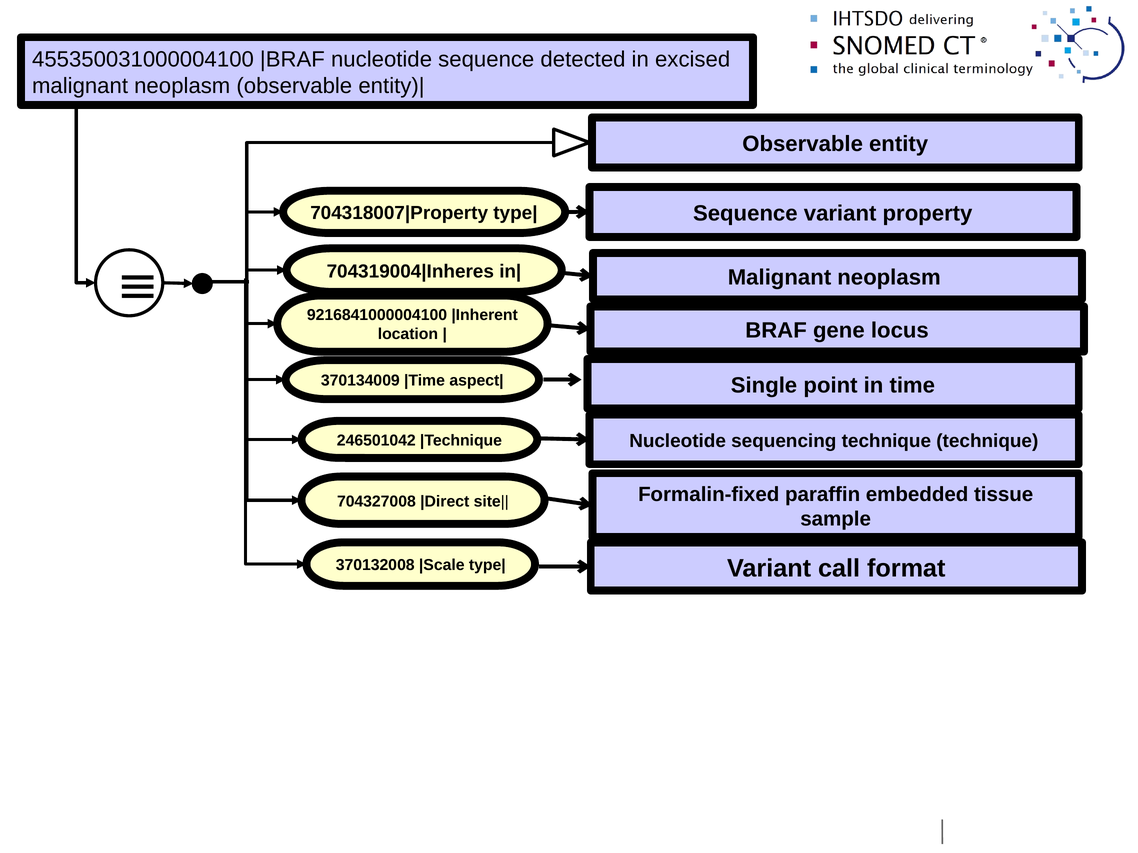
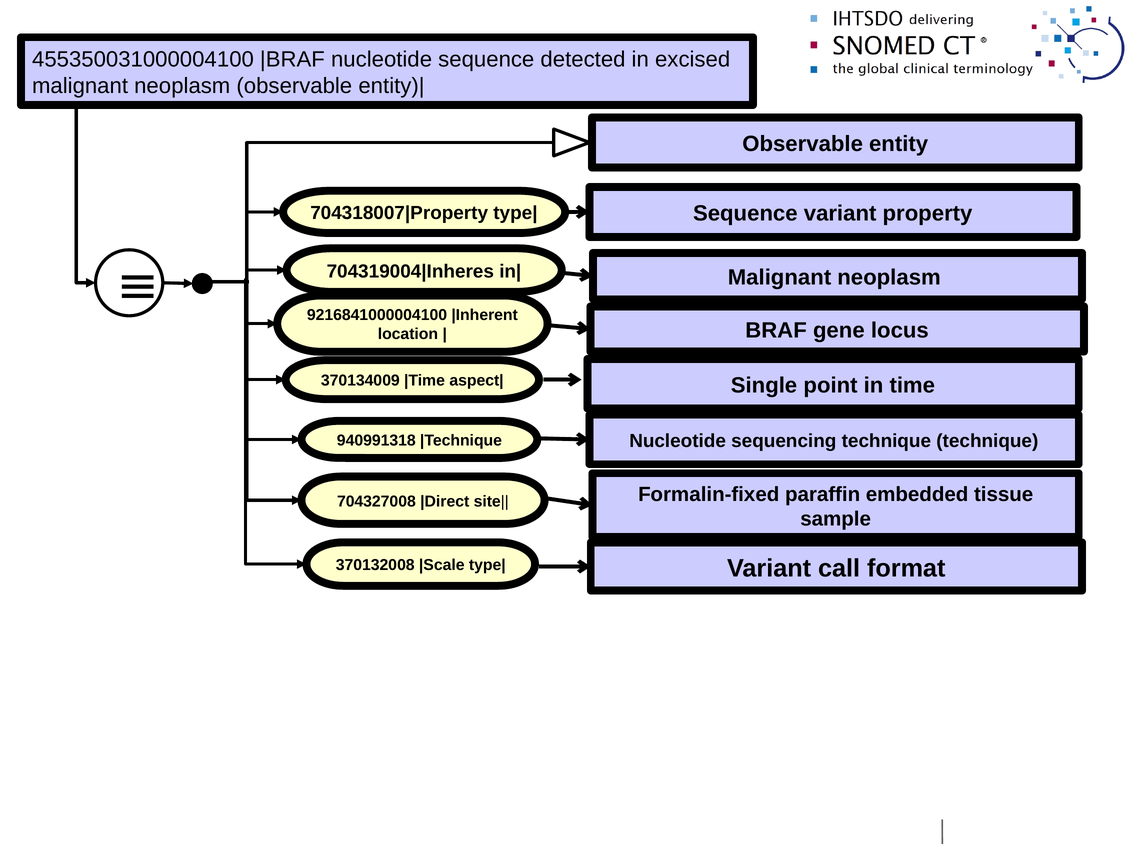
246501042: 246501042 -> 940991318
